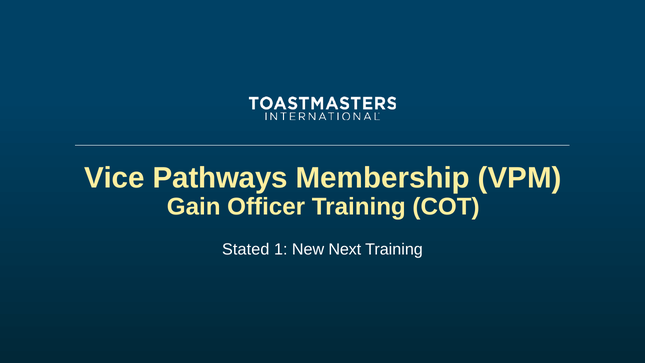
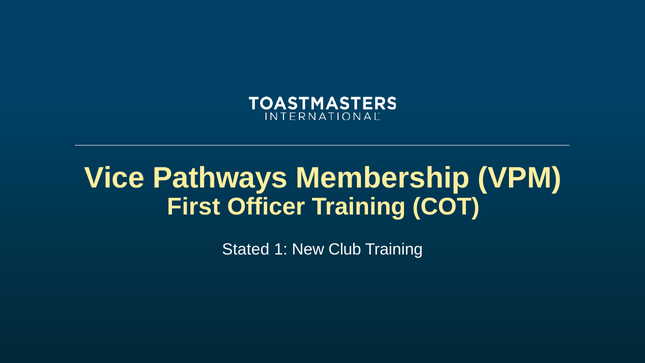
Gain: Gain -> First
Next: Next -> Club
